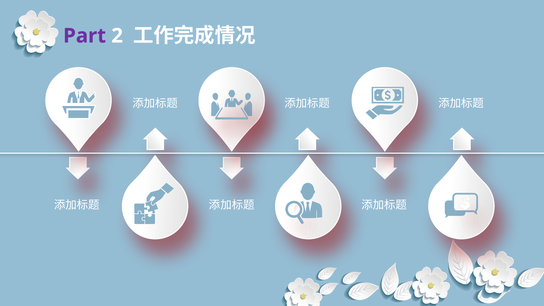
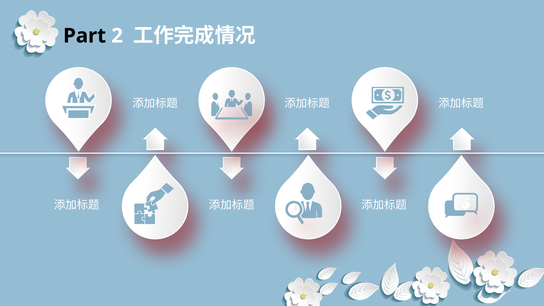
Part colour: purple -> black
